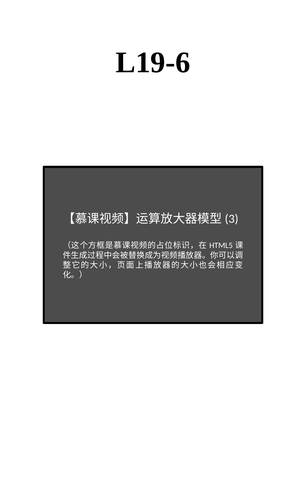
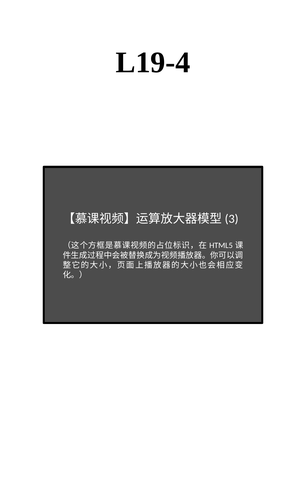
L19-6: L19-6 -> L19-4
